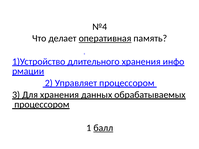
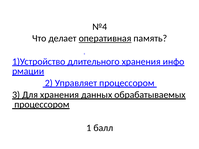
балл underline: present -> none
